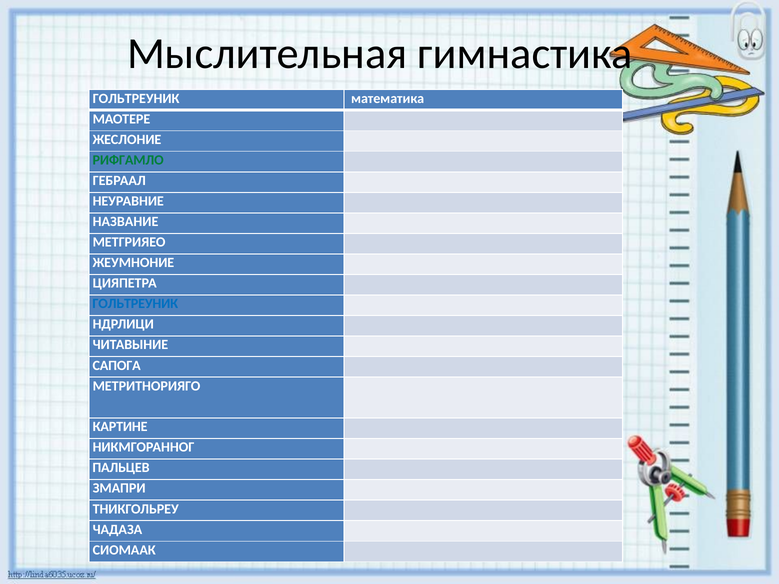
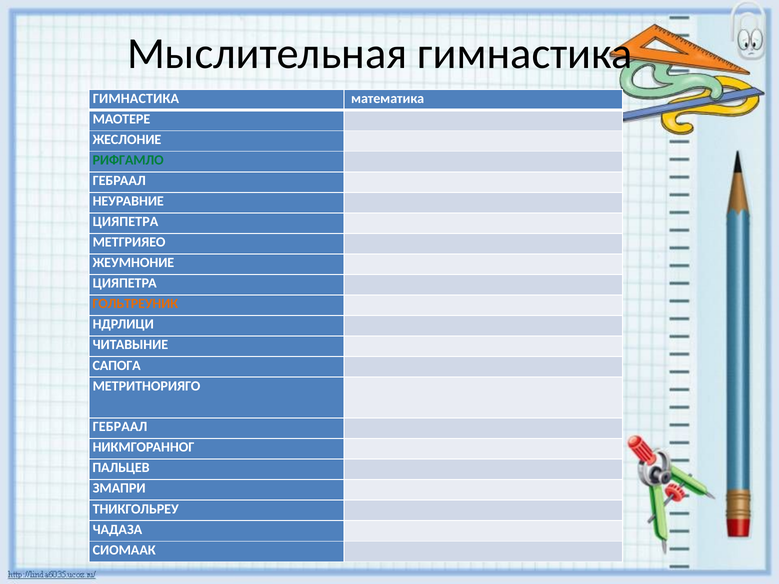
ГОЛЬТРЕУНИК at (136, 98): ГОЛЬТРЕУНИК -> ГИМНАСТИКА
НАЗВАНИЕ at (126, 222): НАЗВАНИЕ -> ЦИЯПЕТРА
ГОЛЬТРЕУНИК at (135, 304) colour: blue -> orange
КАРТИНЕ at (120, 427): КАРТИНЕ -> ГЕБРААЛ
